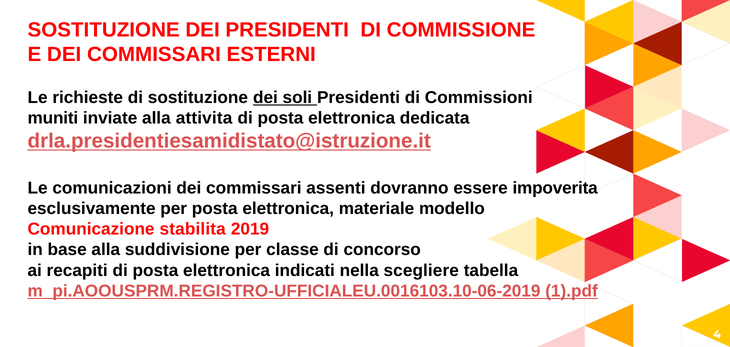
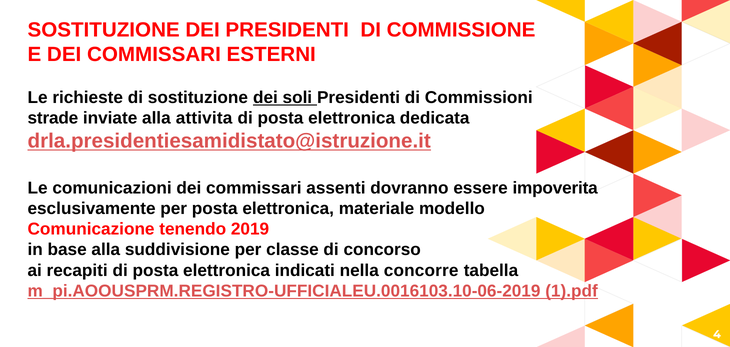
muniti: muniti -> strade
stabilita: stabilita -> tenendo
scegliere: scegliere -> concorre
